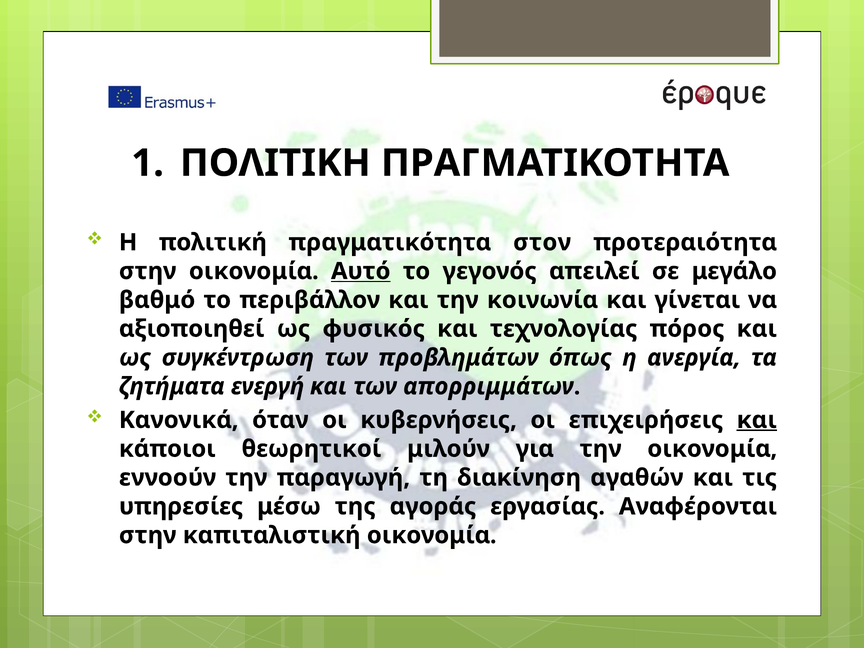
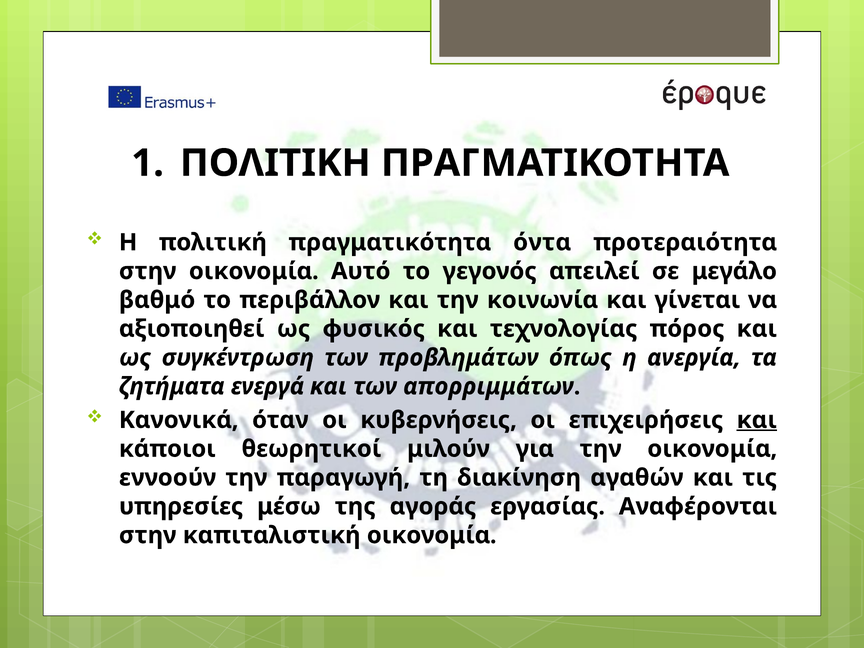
στον: στον -> όντα
Αυτό underline: present -> none
ενεργή: ενεργή -> ενεργά
